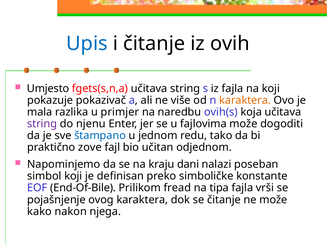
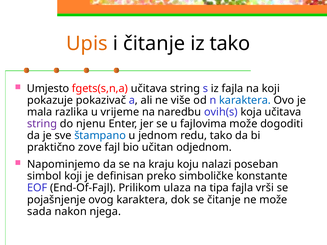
Upis colour: blue -> orange
iz ovih: ovih -> tako
karaktera at (245, 100) colour: orange -> blue
primjer: primjer -> vrijeme
dani: dani -> koju
End-Of-Bile: End-Of-Bile -> End-Of-Fajl
fread: fread -> ulaza
kako: kako -> sada
